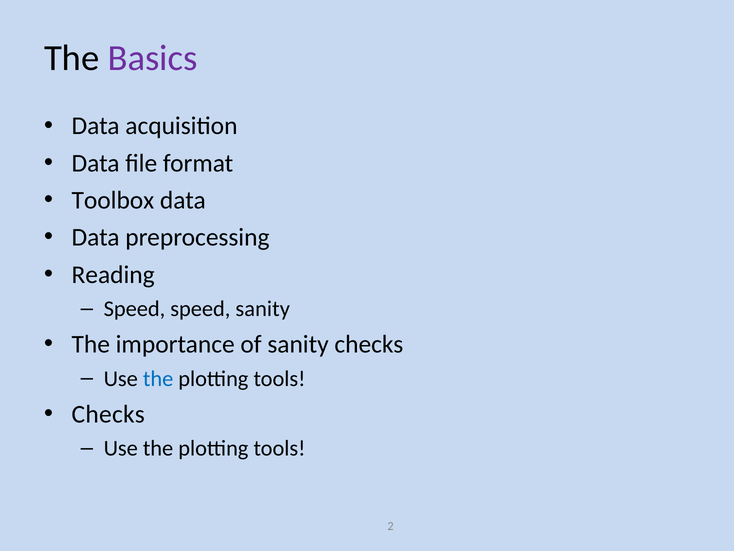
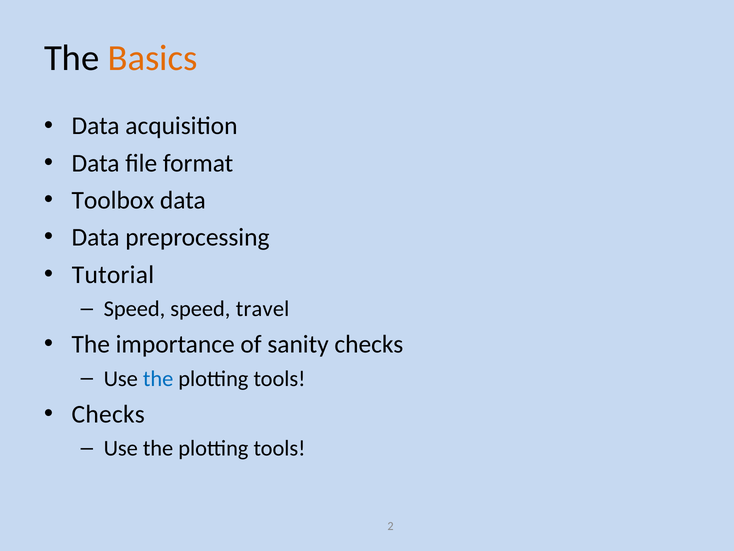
Basics colour: purple -> orange
Reading: Reading -> Tutorial
speed sanity: sanity -> travel
